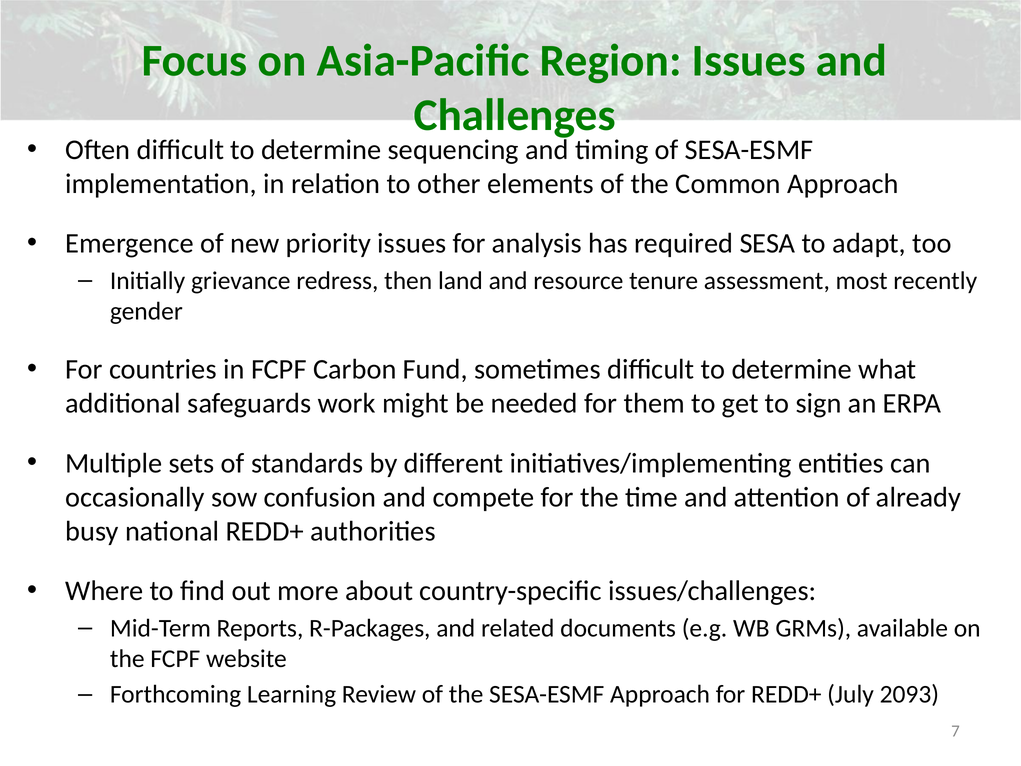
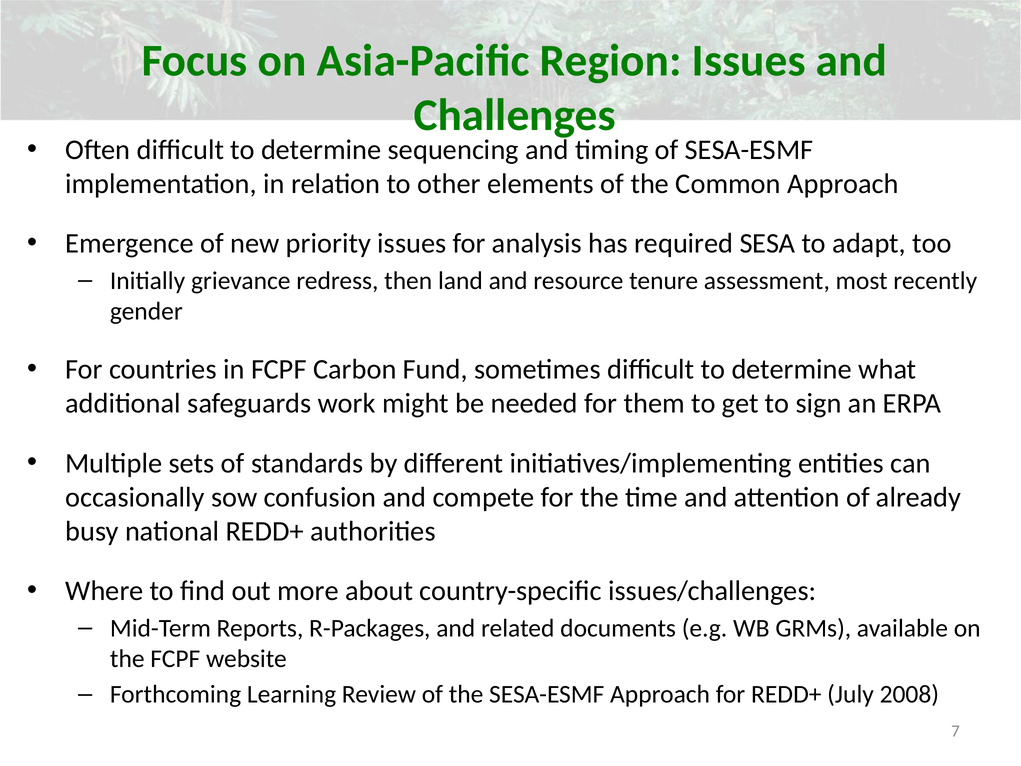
2093: 2093 -> 2008
